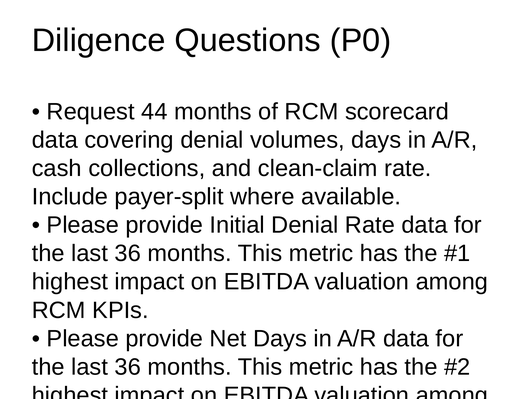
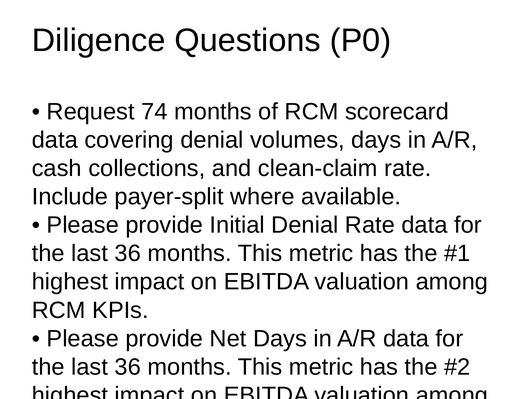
44: 44 -> 74
